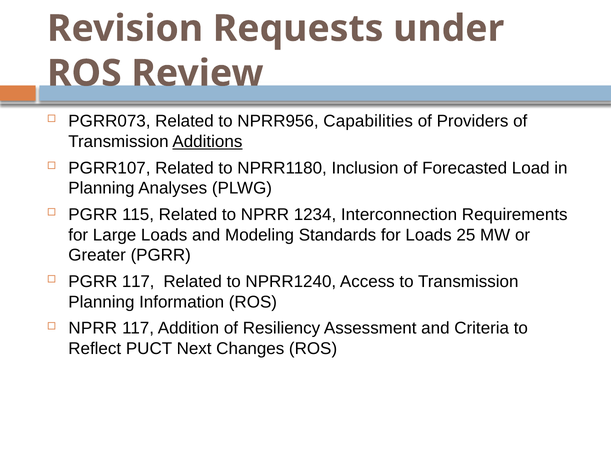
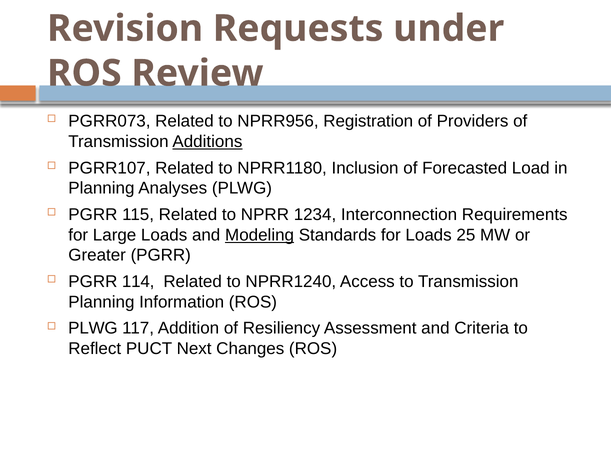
Capabilities: Capabilities -> Registration
Modeling underline: none -> present
PGRR 117: 117 -> 114
NPRR at (93, 328): NPRR -> PLWG
